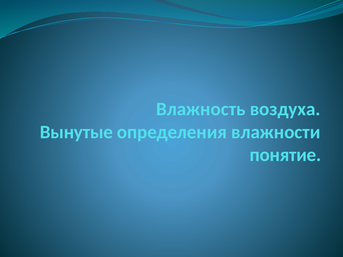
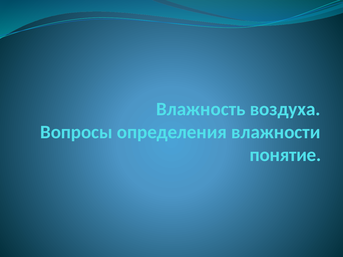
Вынутые: Вынутые -> Вопросы
